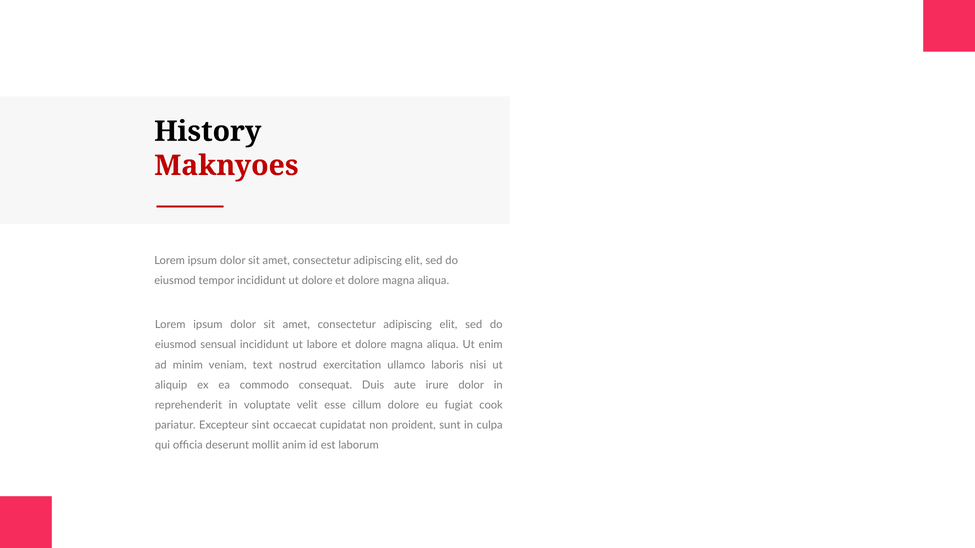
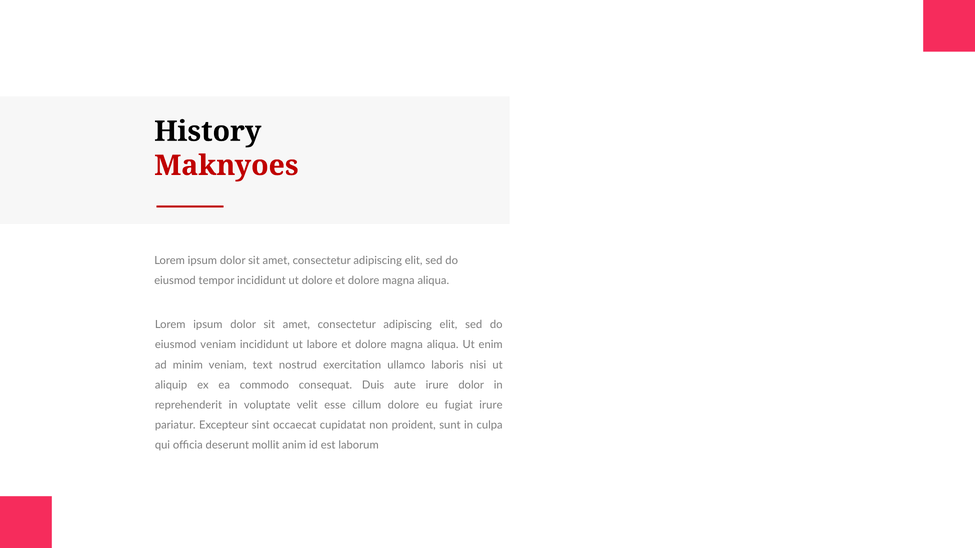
eiusmod sensual: sensual -> veniam
fugiat cook: cook -> irure
